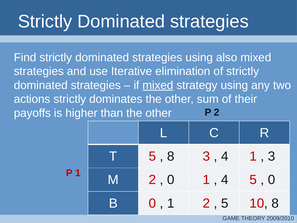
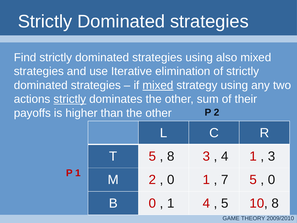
strictly at (70, 99) underline: none -> present
4 at (225, 180): 4 -> 7
1 2: 2 -> 4
